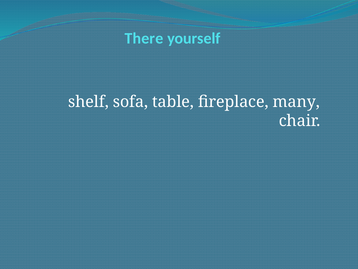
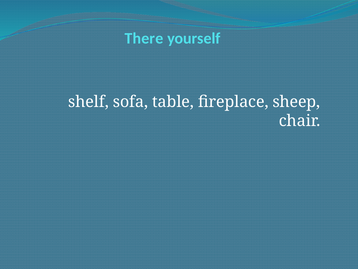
many: many -> sheep
